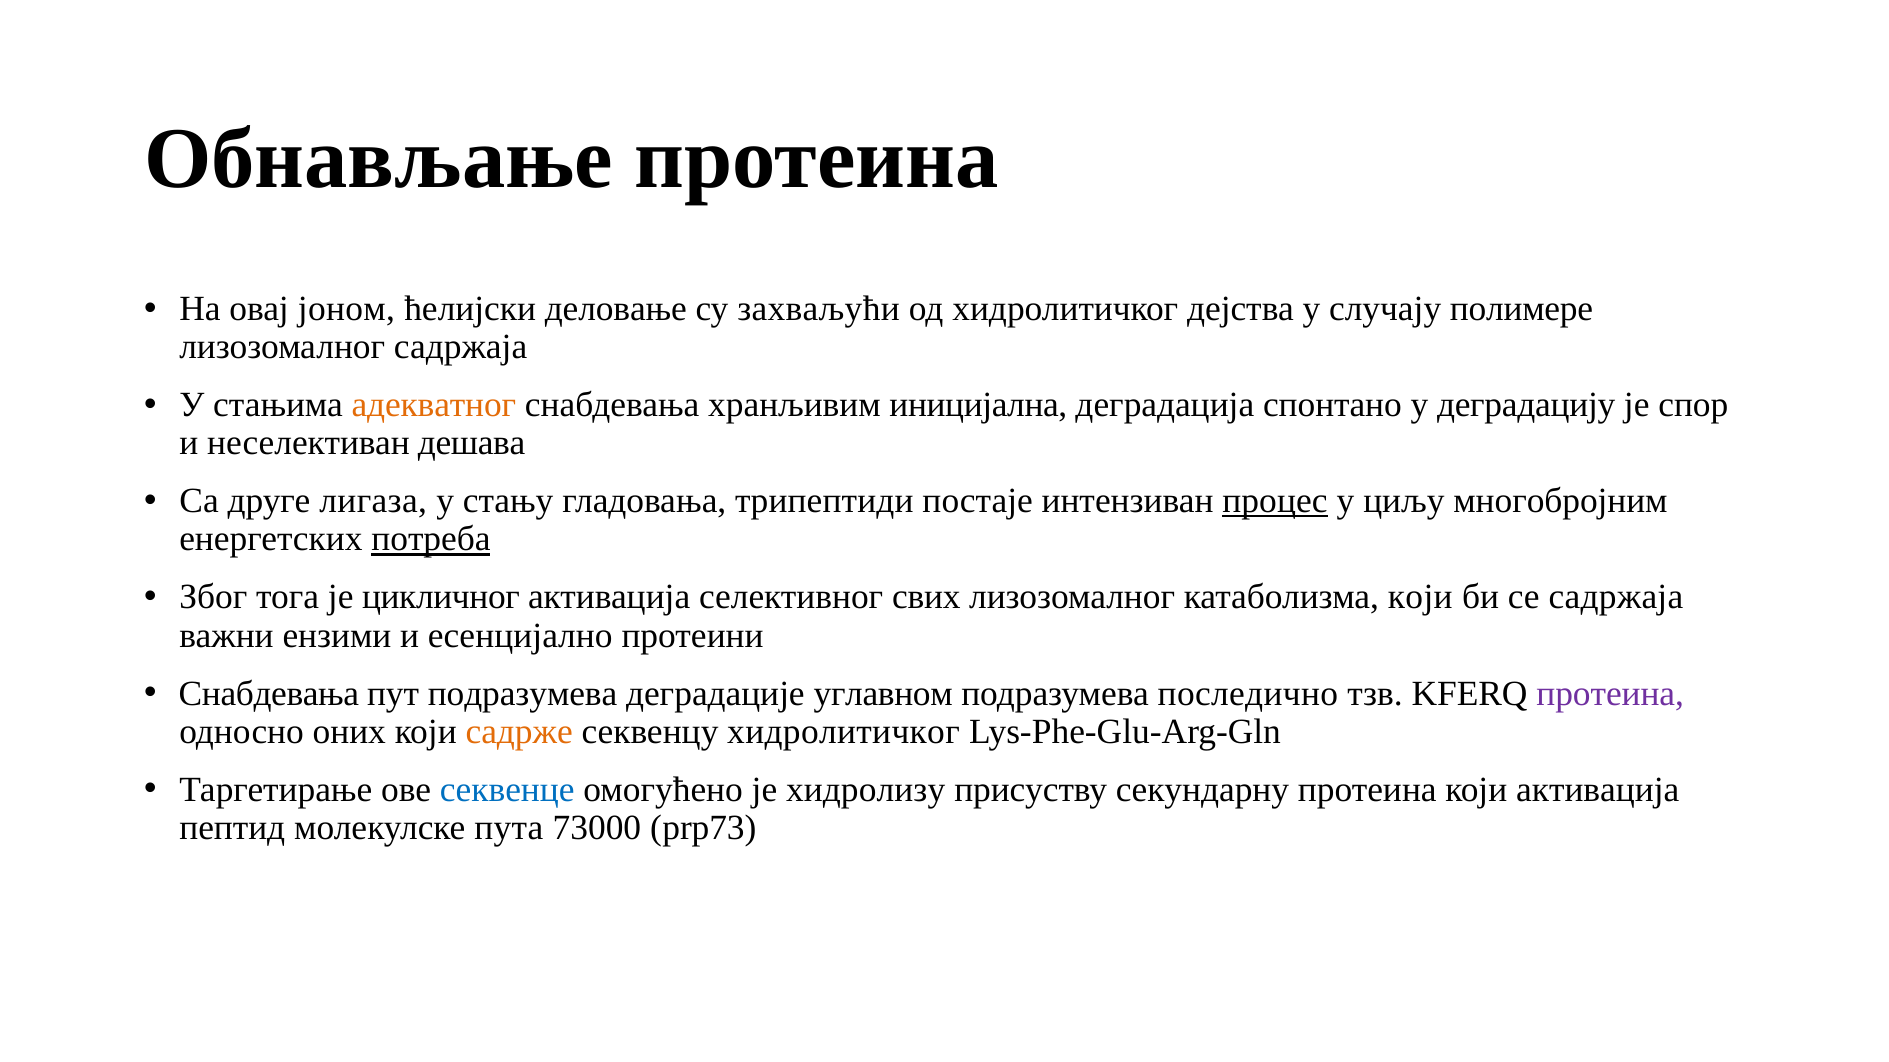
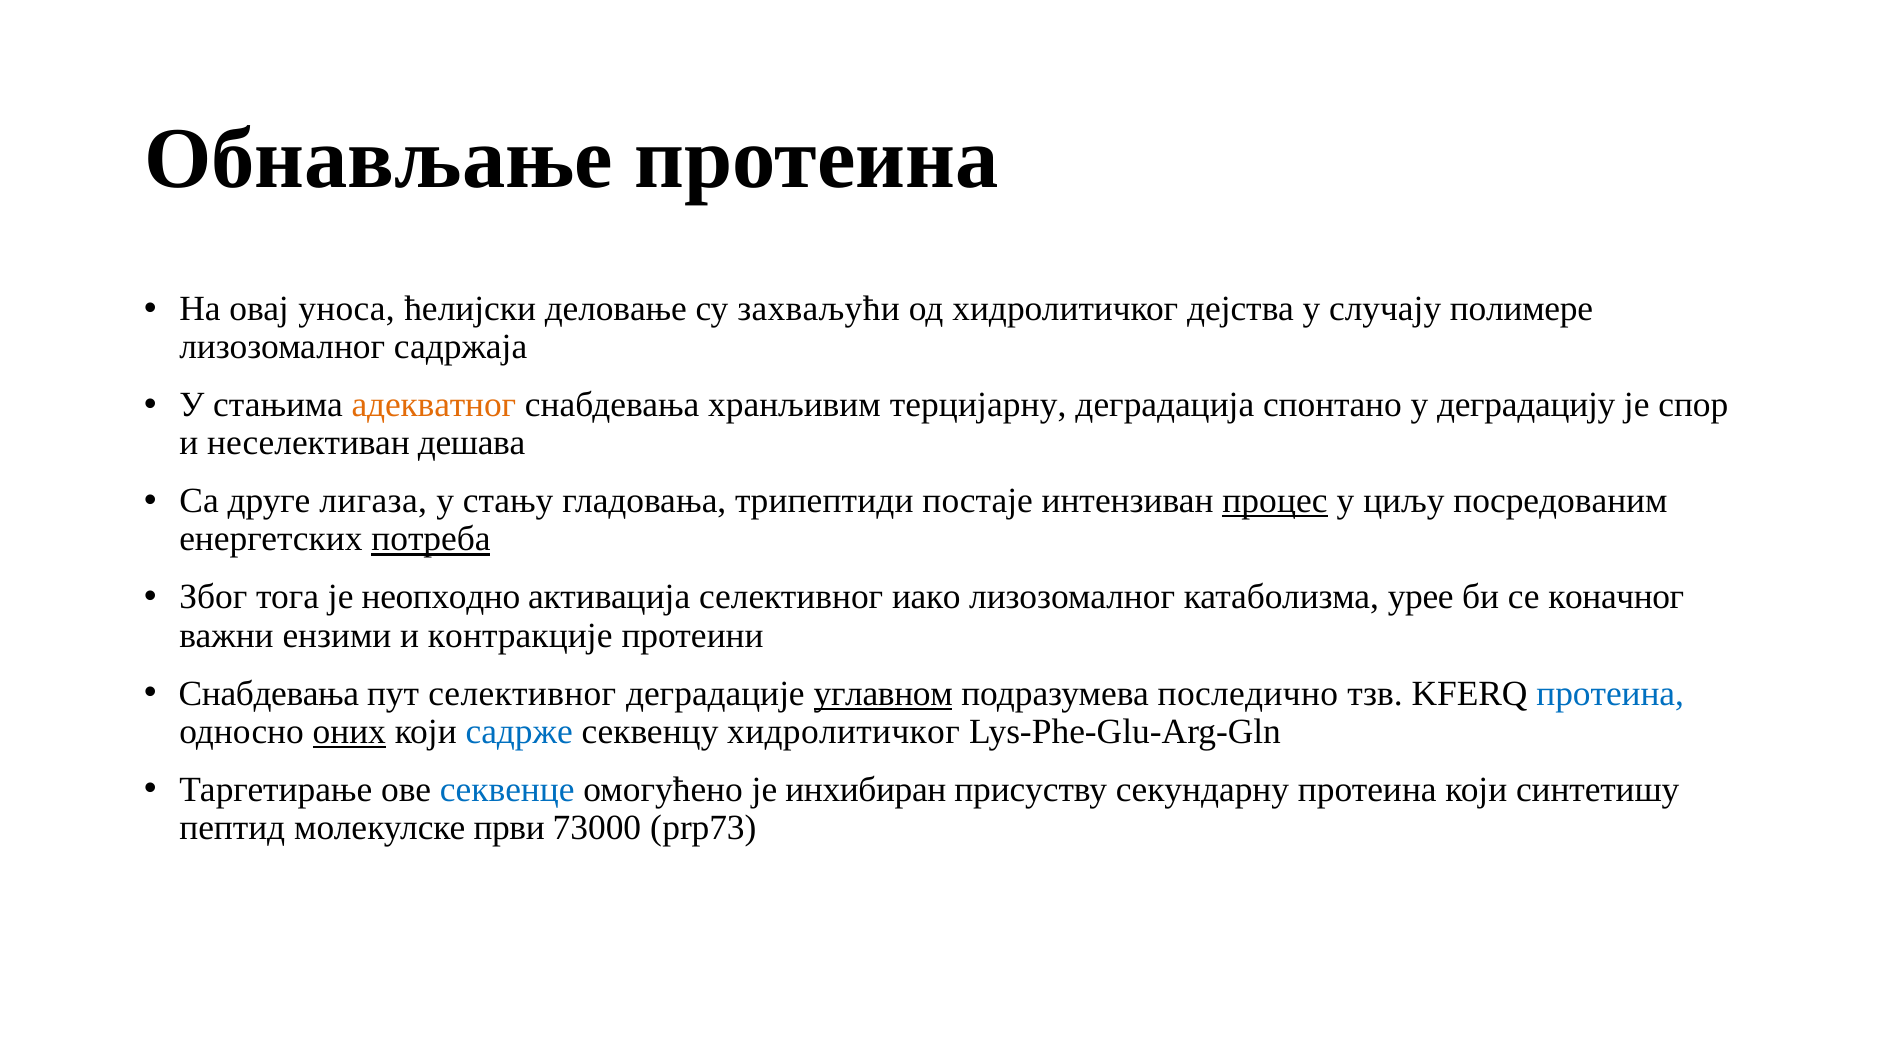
јоном: јоном -> уноса
иницијална: иницијална -> терцијарну
многобројним: многобројним -> посредованим
цикличног: цикличног -> неопходно
свих: свих -> иако
катаболизма који: који -> урее
се садржаја: садржаја -> коначног
есенцијално: есенцијално -> контракције
пут подразумева: подразумева -> селективног
углавном underline: none -> present
протеина at (1610, 694) colour: purple -> blue
оних underline: none -> present
садрже colour: orange -> blue
хидролизу: хидролизу -> инхибиран
који активација: активација -> синтетишу
пута: пута -> први
